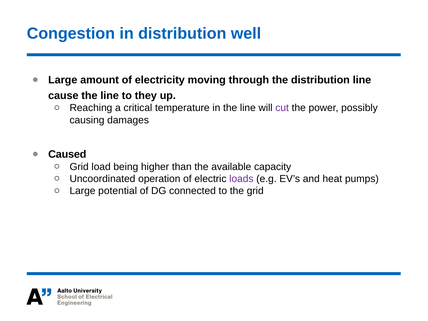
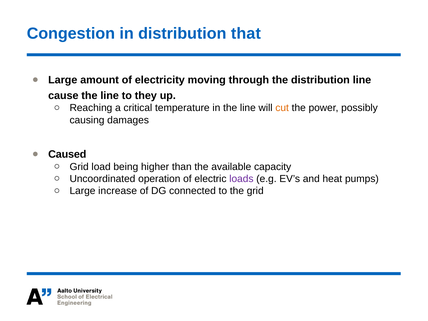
well: well -> that
cut colour: purple -> orange
potential: potential -> increase
